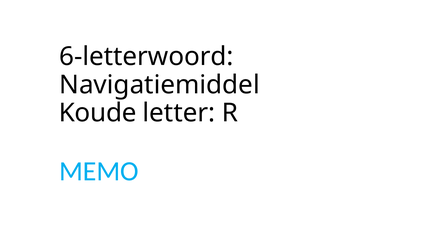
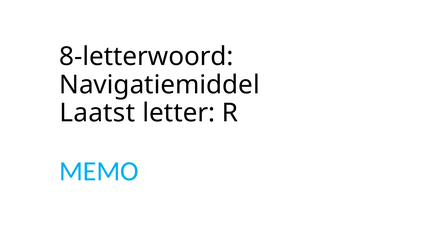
6-letterwoord: 6-letterwoord -> 8-letterwoord
Koude: Koude -> Laatst
